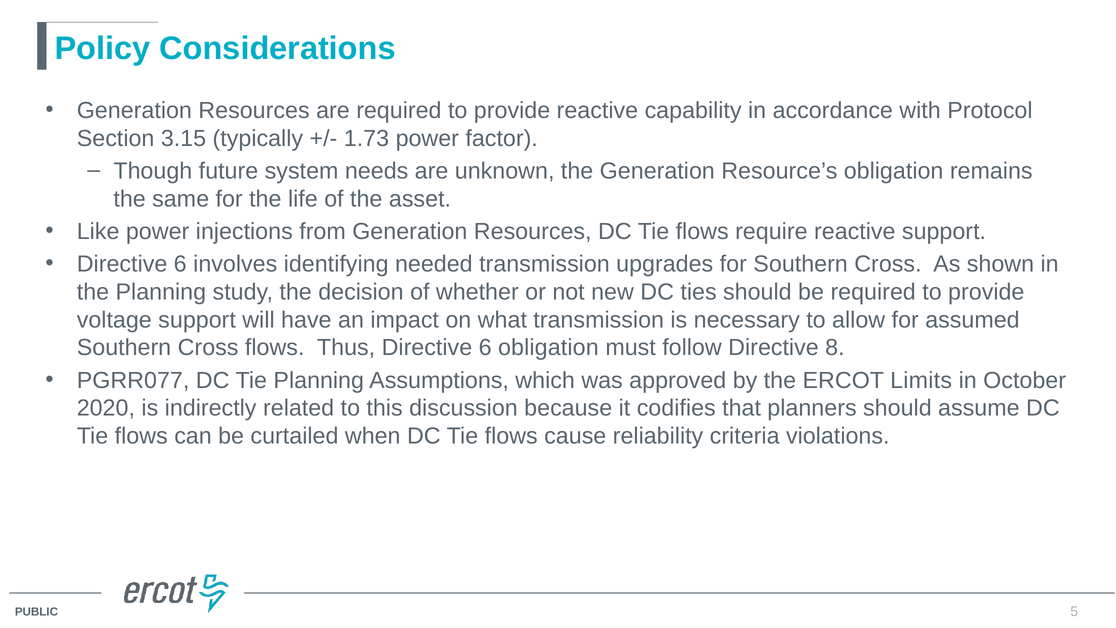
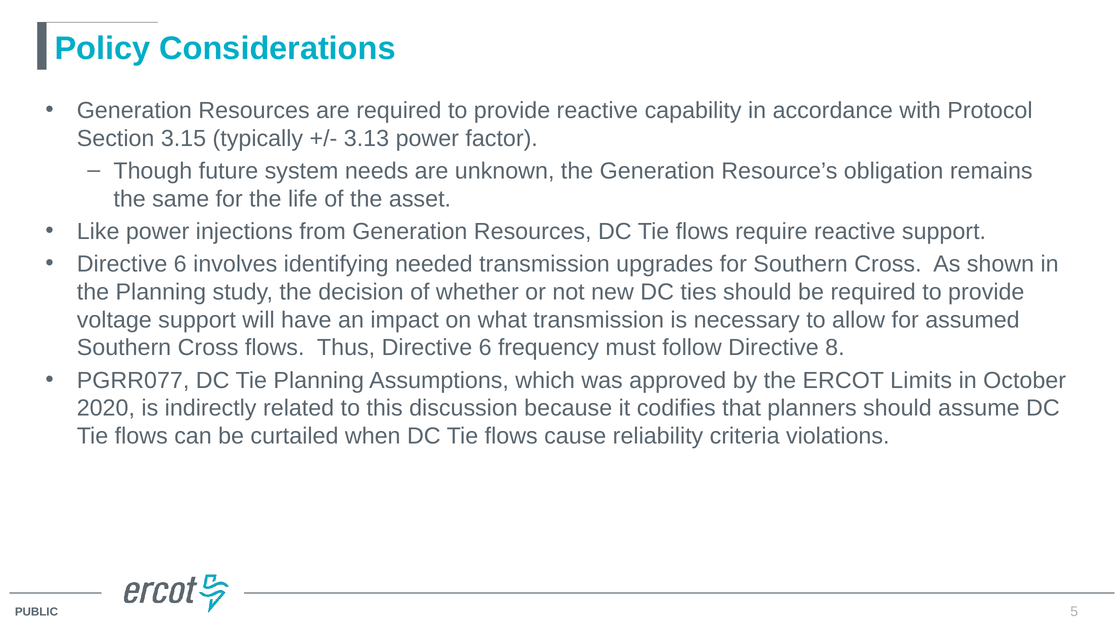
1.73: 1.73 -> 3.13
6 obligation: obligation -> frequency
